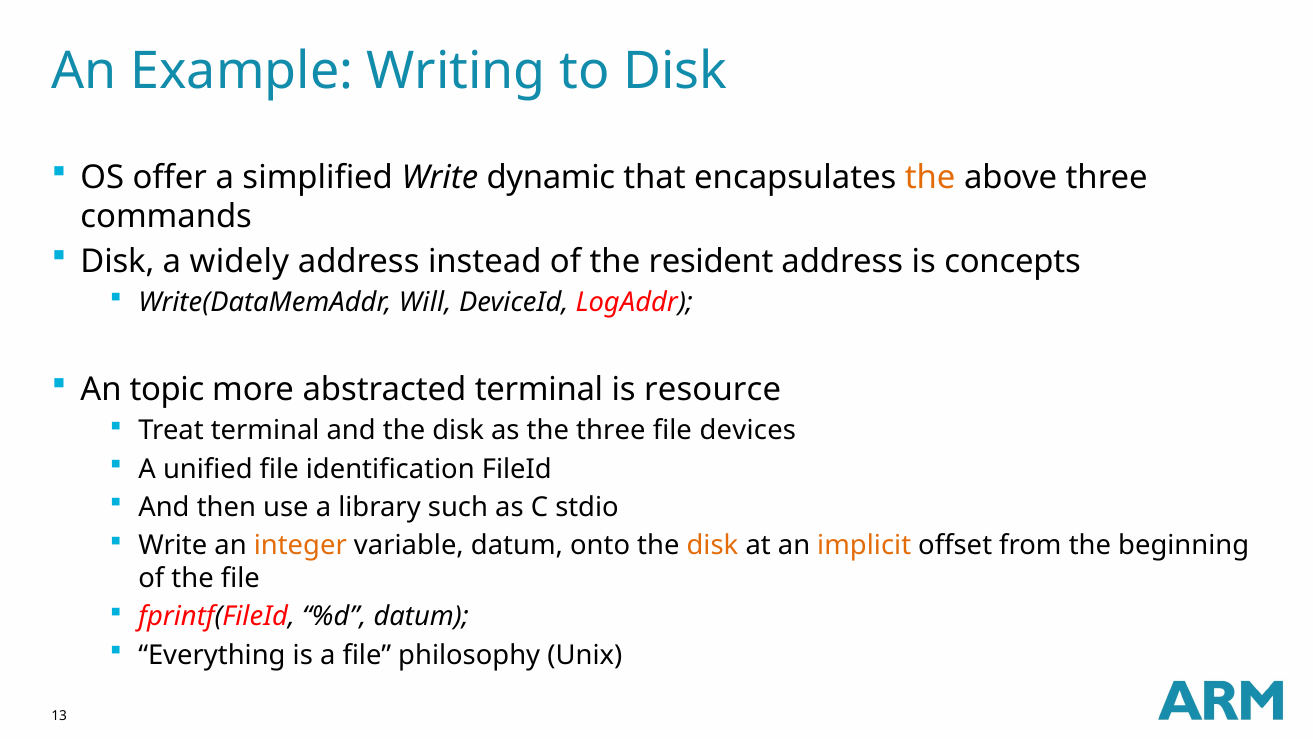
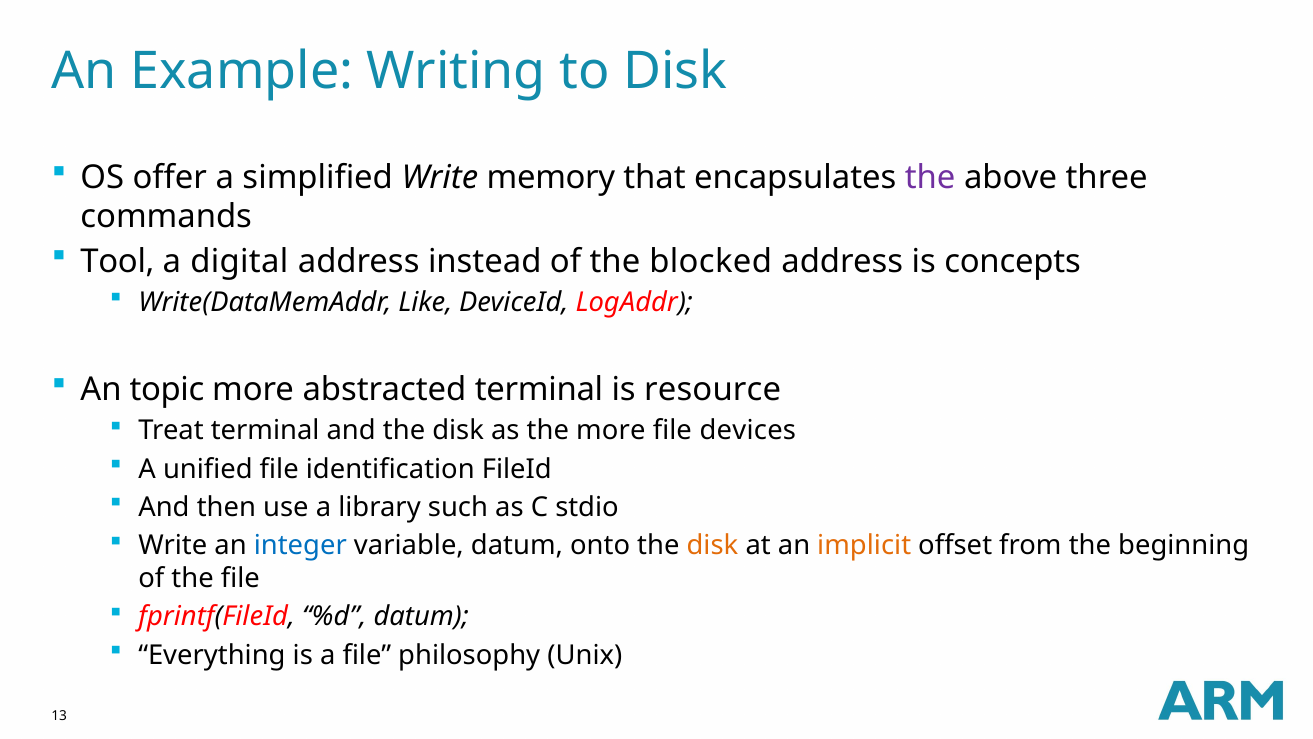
dynamic: dynamic -> memory
the at (930, 177) colour: orange -> purple
Disk at (117, 261): Disk -> Tool
widely: widely -> digital
resident: resident -> blocked
Will: Will -> Like
the three: three -> more
integer colour: orange -> blue
